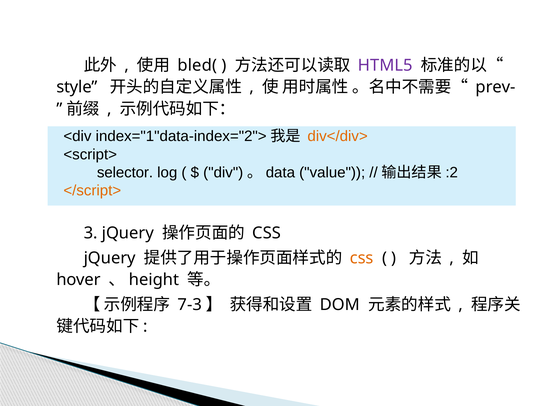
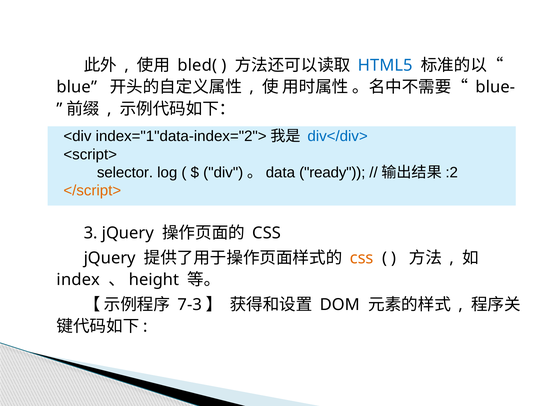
HTML5 colour: purple -> blue
style: style -> blue
prev-: prev- -> blue-
div</div> colour: orange -> blue
value: value -> ready
hover: hover -> index
